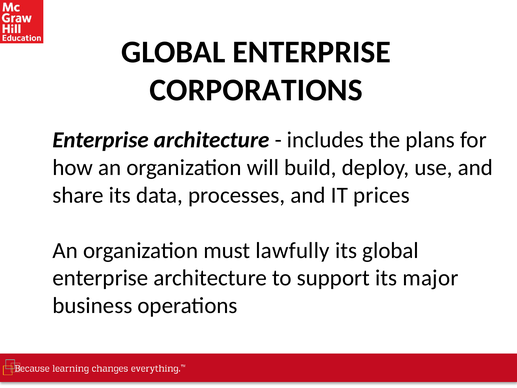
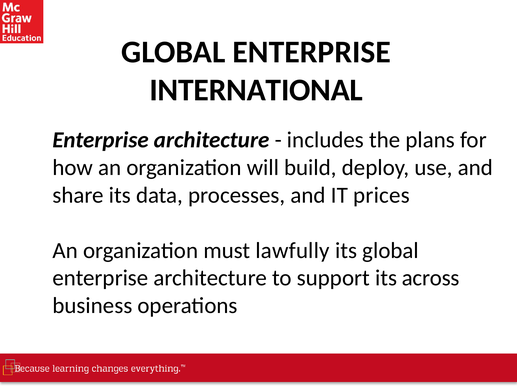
CORPORATIONS: CORPORATIONS -> INTERNATIONAL
major: major -> across
